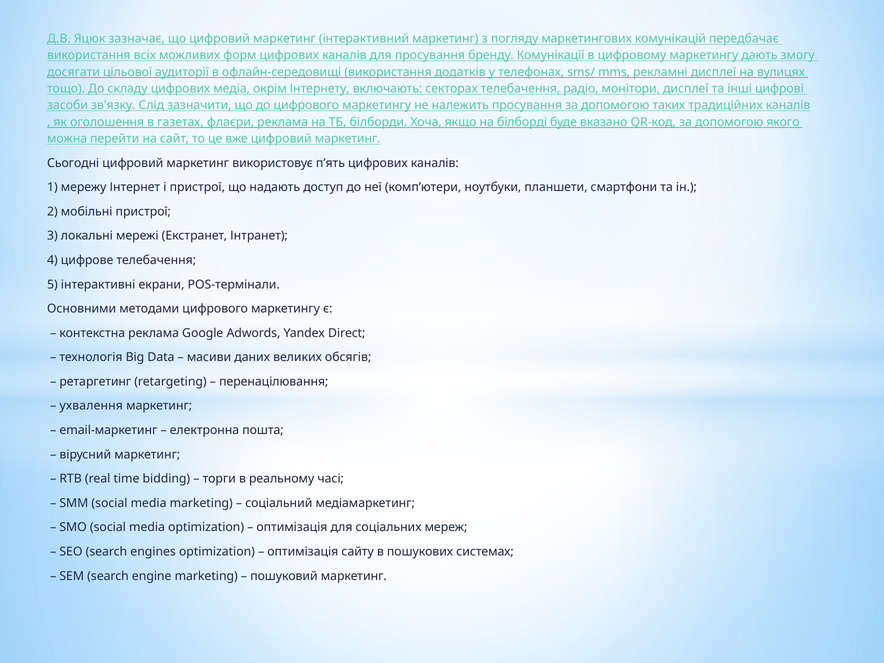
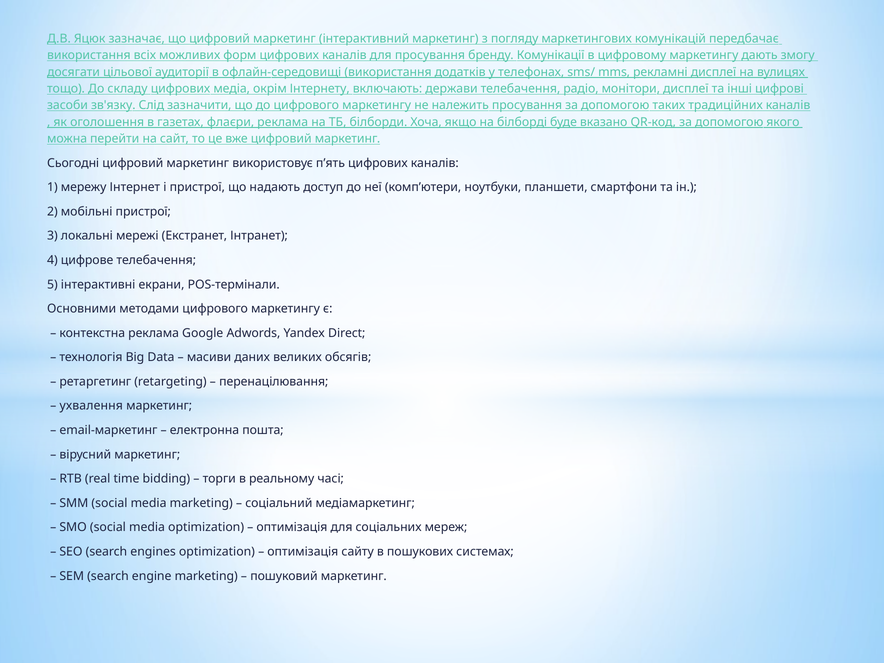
секторах: секторах -> держави
